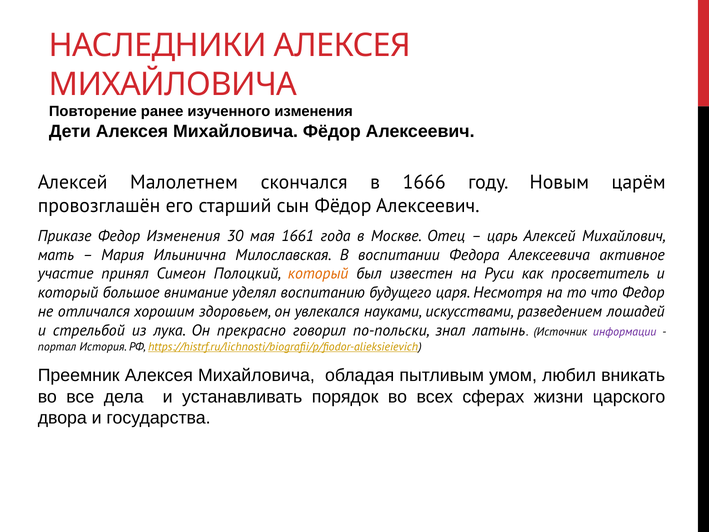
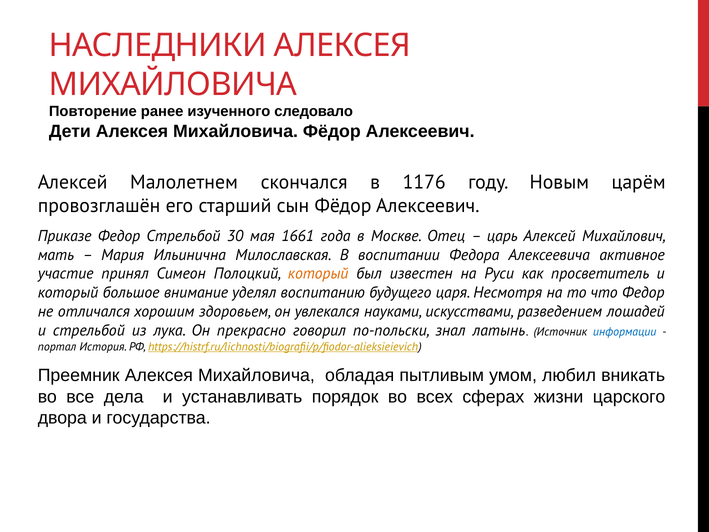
изученного изменения: изменения -> следовало
1666: 1666 -> 1176
Федор Изменения: Изменения -> Стрельбой
информации colour: purple -> blue
